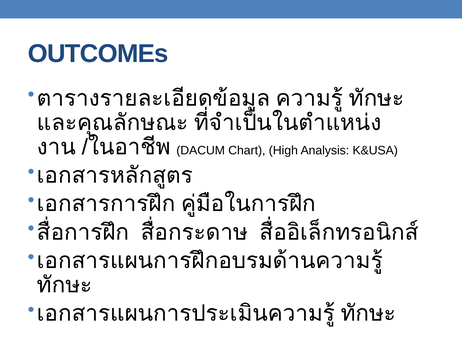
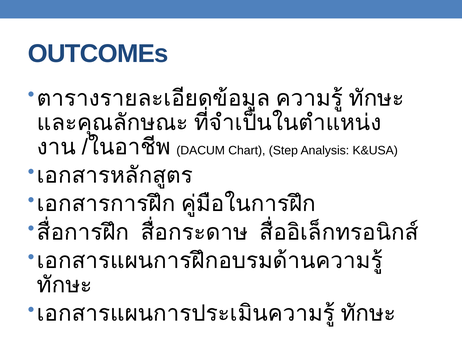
High: High -> Step
